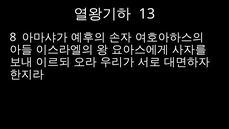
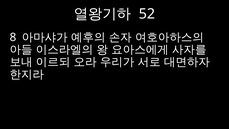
13: 13 -> 52
